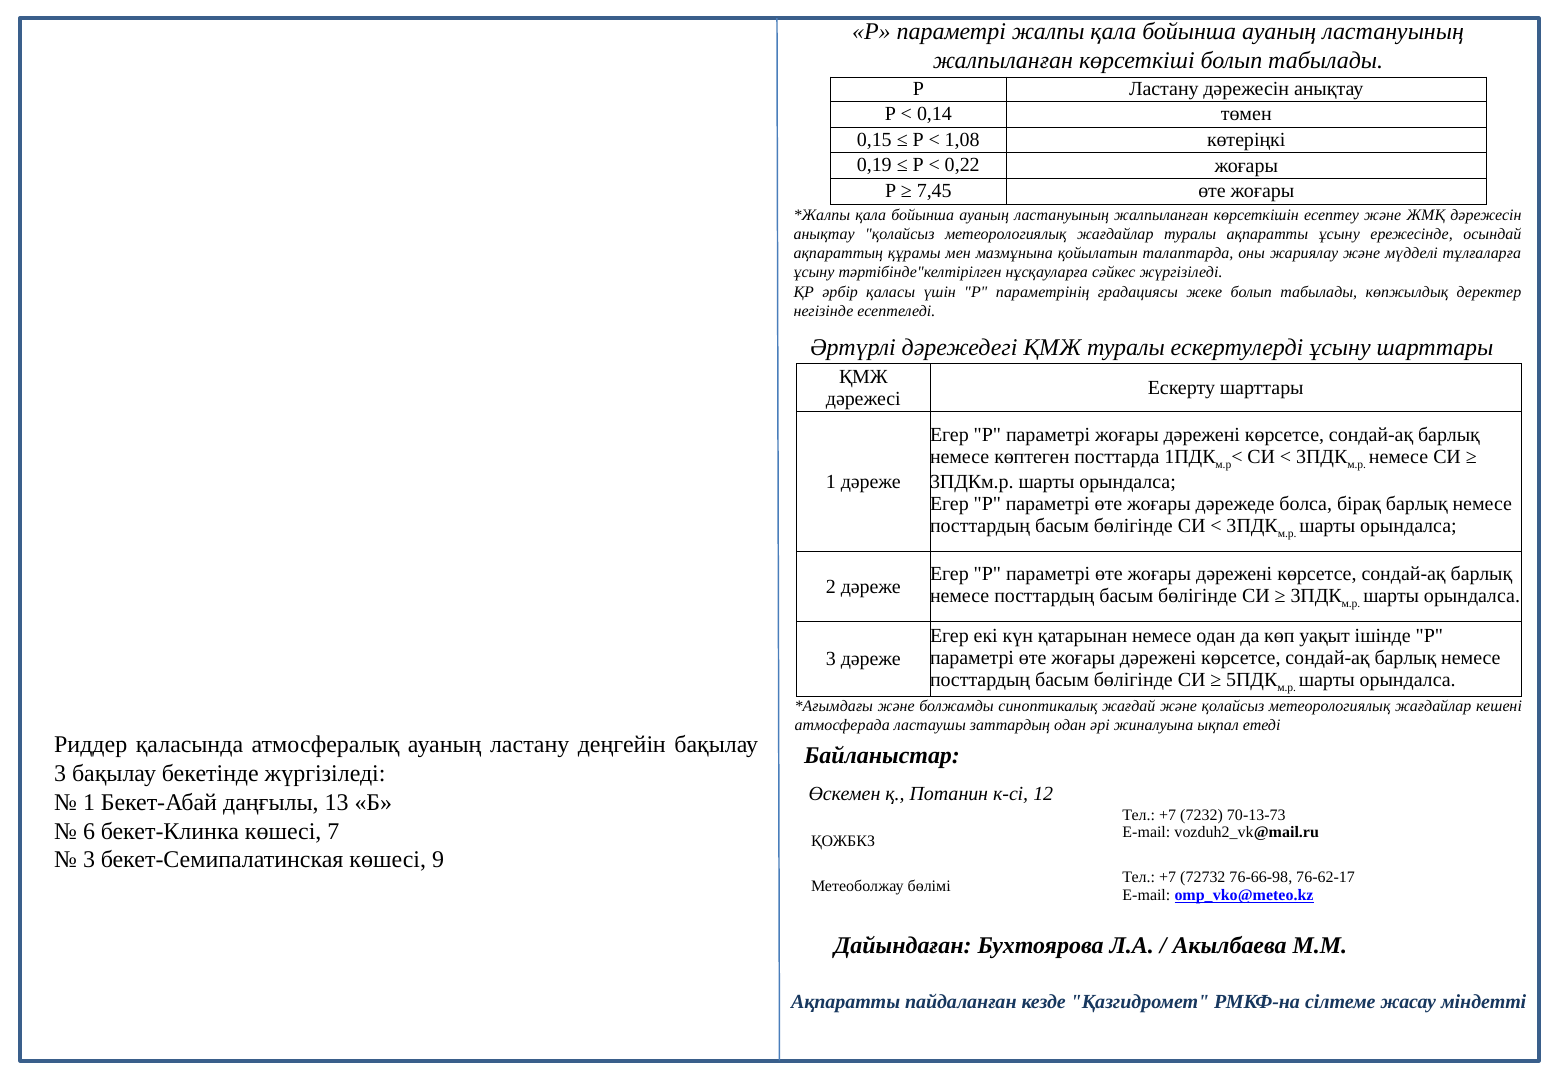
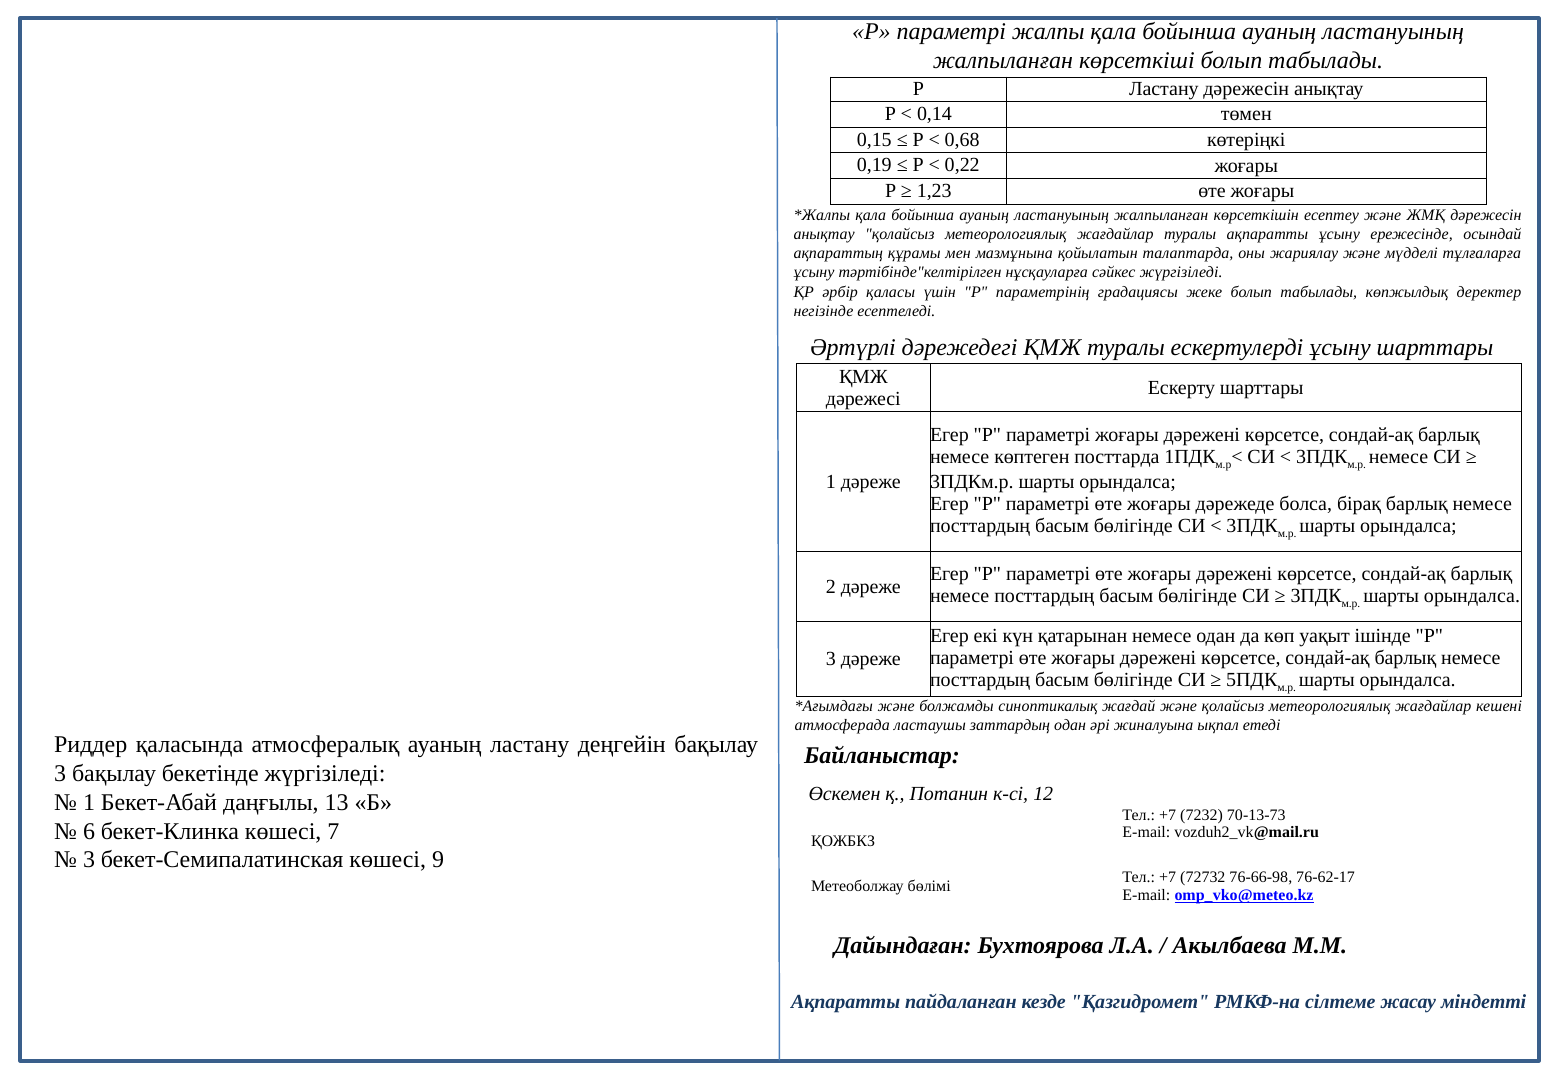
1,08: 1,08 -> 0,68
7,45: 7,45 -> 1,23
